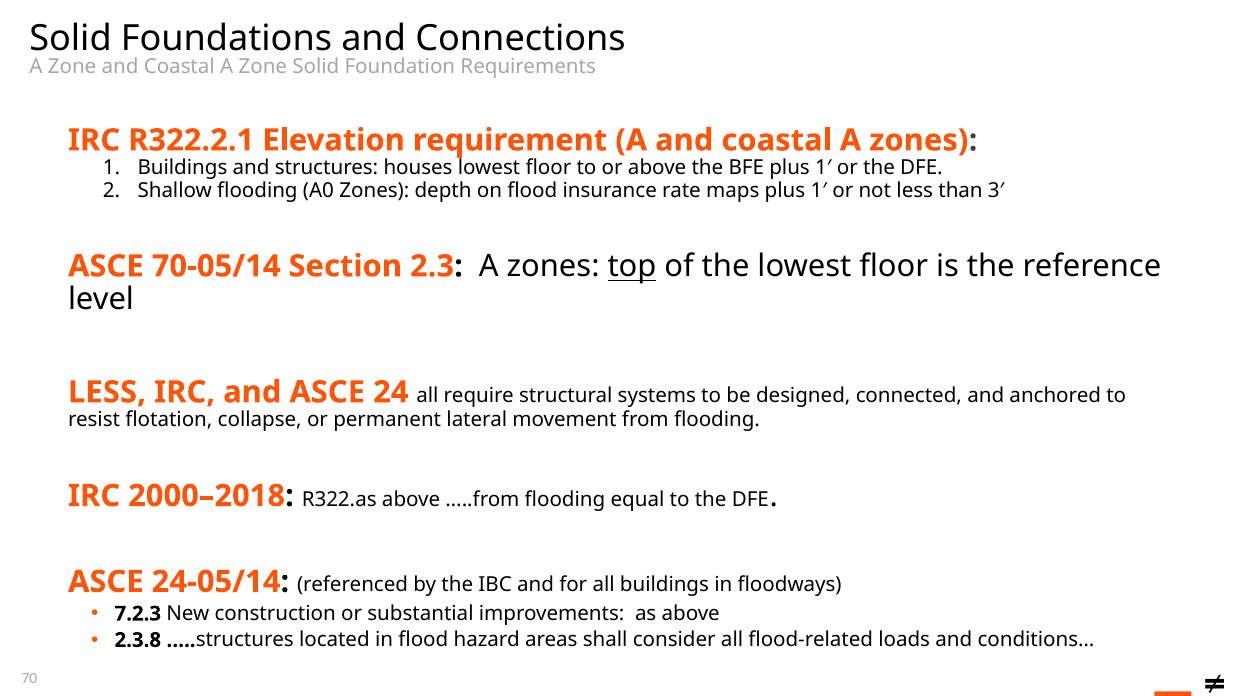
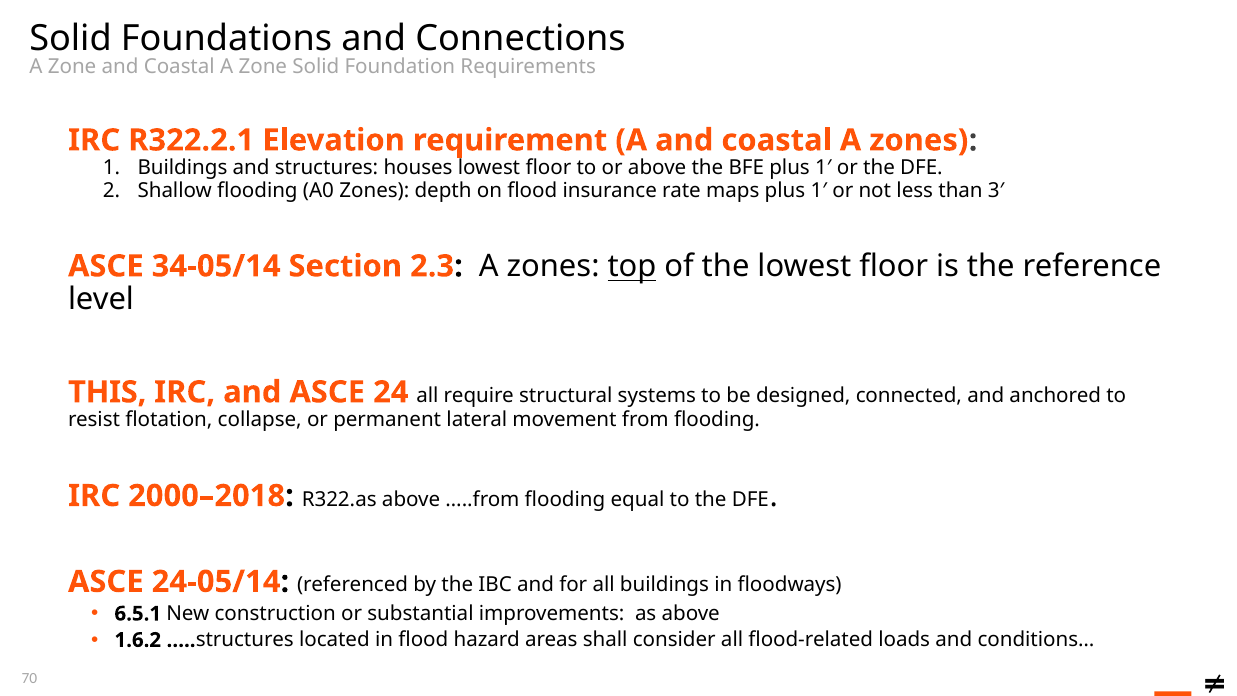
70-05/14: 70-05/14 -> 34-05/14
LESS at (107, 392): LESS -> THIS
7.2.3: 7.2.3 -> 6.5.1
2.3.8: 2.3.8 -> 1.6.2
